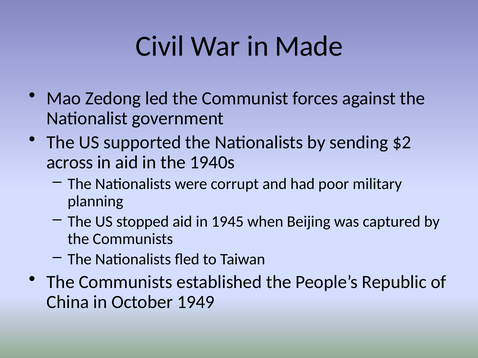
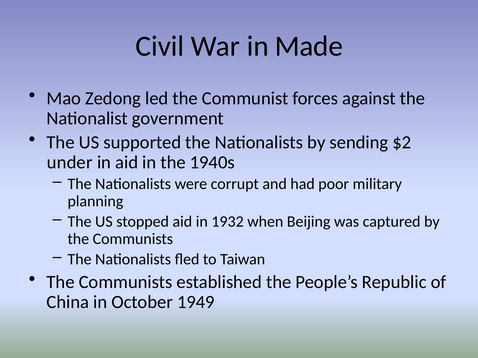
across: across -> under
1945: 1945 -> 1932
